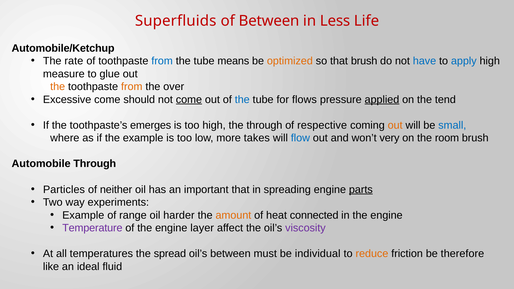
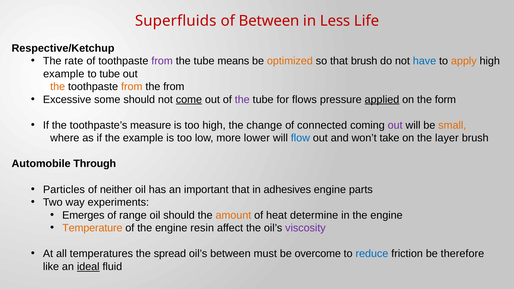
Automobile/Ketchup: Automobile/Ketchup -> Respective/Ketchup
from at (162, 61) colour: blue -> purple
apply colour: blue -> orange
measure at (64, 74): measure -> example
to glue: glue -> tube
the over: over -> from
Excessive come: come -> some
the at (242, 100) colour: blue -> purple
tend: tend -> form
emerges: emerges -> measure
the through: through -> change
respective: respective -> connected
out at (395, 125) colour: orange -> purple
small colour: blue -> orange
takes: takes -> lower
very: very -> take
room: room -> layer
spreading: spreading -> adhesives
parts underline: present -> none
Example at (83, 215): Example -> Emerges
oil harder: harder -> should
connected: connected -> determine
Temperature colour: purple -> orange
layer: layer -> resin
individual: individual -> overcome
reduce colour: orange -> blue
ideal underline: none -> present
